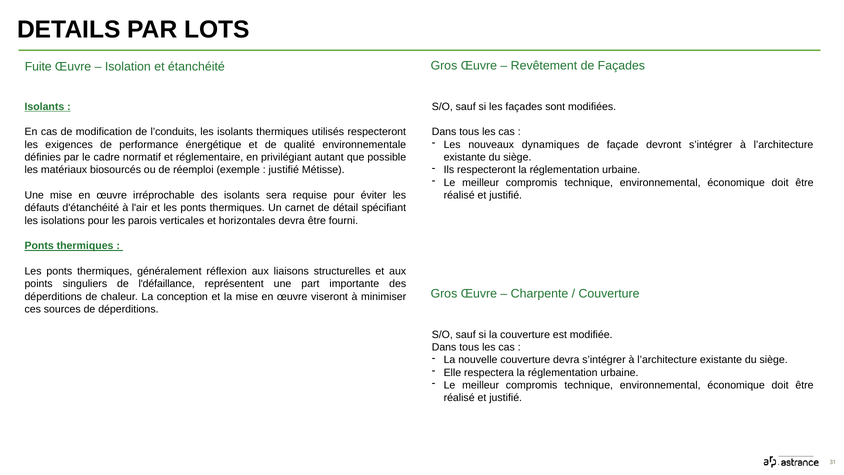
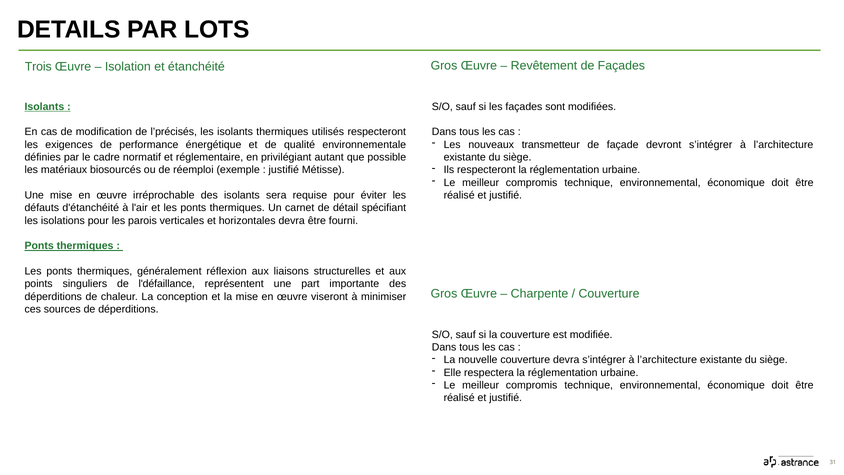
Fuite: Fuite -> Trois
l’conduits: l’conduits -> l’précisés
dynamiques: dynamiques -> transmetteur
